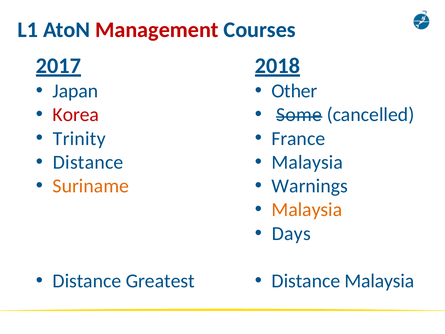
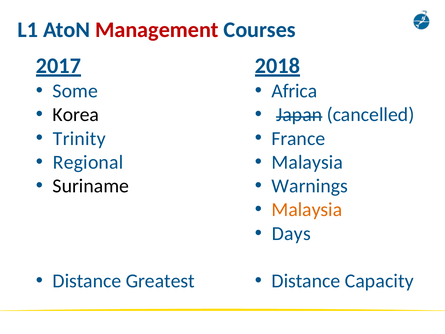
Japan: Japan -> Some
Other: Other -> Africa
Korea colour: red -> black
Some: Some -> Japan
Distance at (88, 162): Distance -> Regional
Suriname colour: orange -> black
Distance Malaysia: Malaysia -> Capacity
